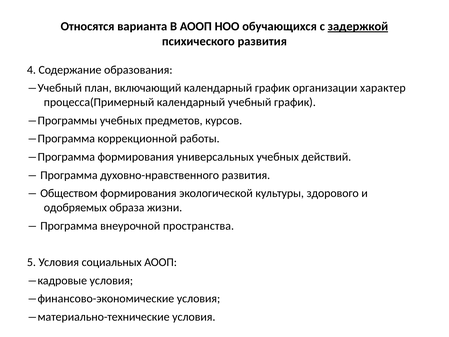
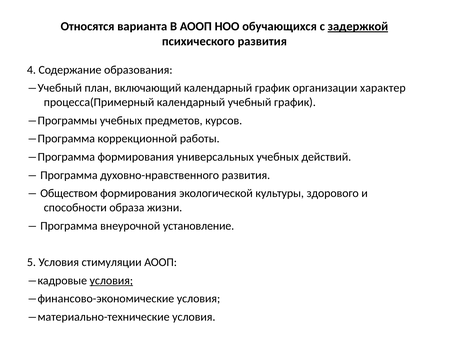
одобряемых: одобряемых -> способности
пространства: пространства -> установление
социальных: социальных -> стимуляции
условия at (111, 280) underline: none -> present
